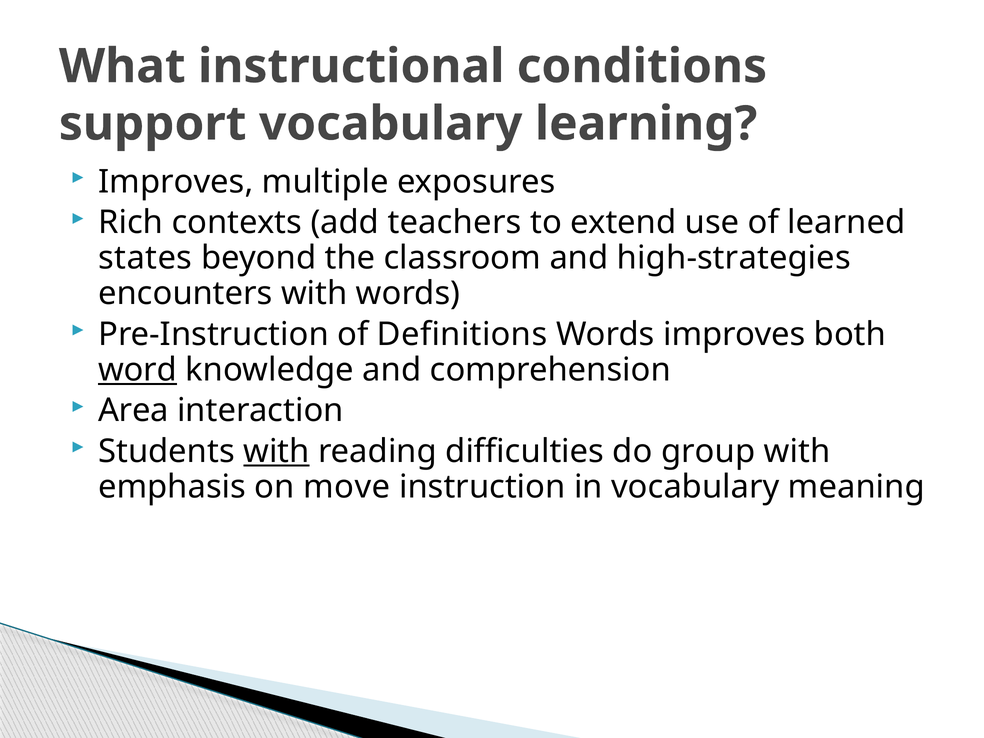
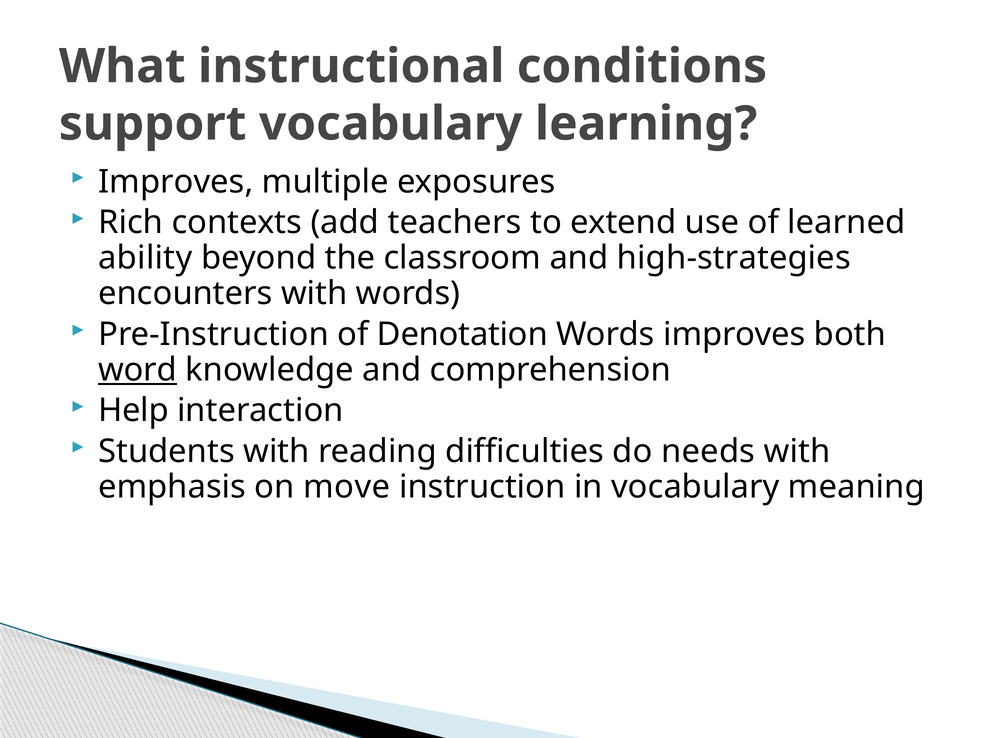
states: states -> ability
Definitions: Definitions -> Denotation
Area: Area -> Help
with at (276, 451) underline: present -> none
group: group -> needs
